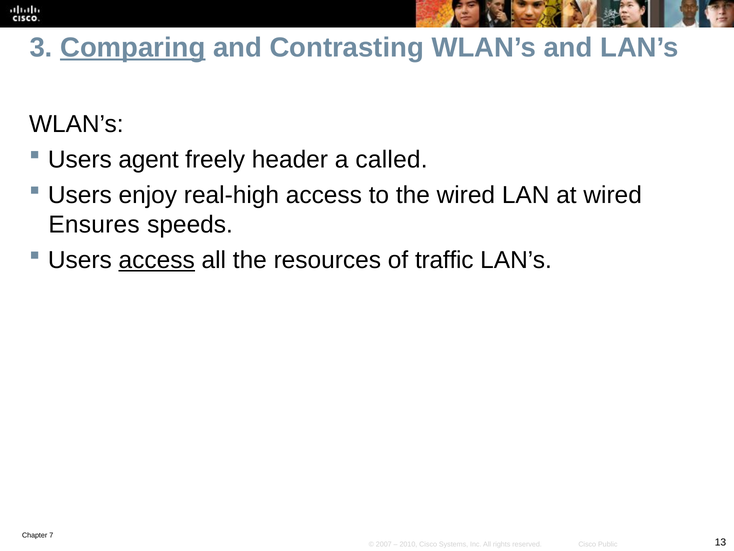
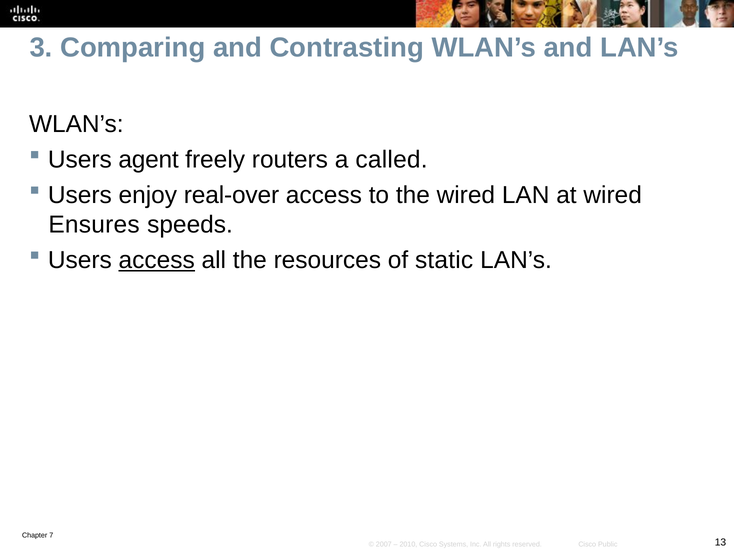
Comparing underline: present -> none
header: header -> routers
real-high: real-high -> real-over
traffic: traffic -> static
